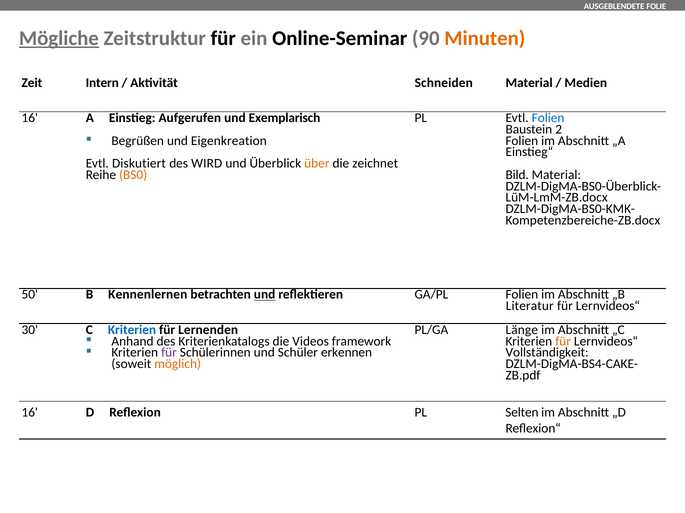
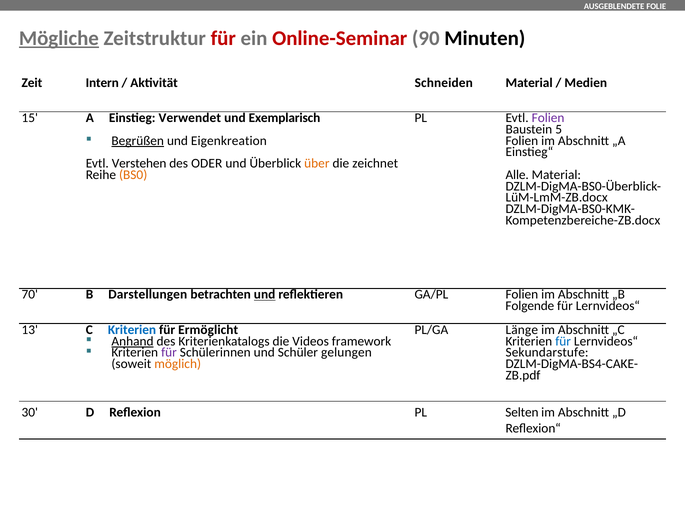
für at (223, 38) colour: black -> red
Online-Seminar colour: black -> red
Minuten colour: orange -> black
16 at (30, 118): 16 -> 15
Aufgerufen: Aufgerufen -> Verwendet
Folien at (548, 118) colour: blue -> purple
2: 2 -> 5
Begrüßen underline: none -> present
Diskutiert: Diskutiert -> Verstehen
WIRD: WIRD -> ODER
Bild: Bild -> Alle
50: 50 -> 70
Kennenlernen: Kennenlernen -> Darstellungen
Literatur: Literatur -> Folgende
30: 30 -> 13
Lernenden: Lernenden -> Ermöglicht
Anhand underline: none -> present
für at (563, 342) colour: orange -> blue
erkennen: erkennen -> gelungen
Vollständigkeit: Vollständigkeit -> Sekundarstufe
16 at (30, 413): 16 -> 30
